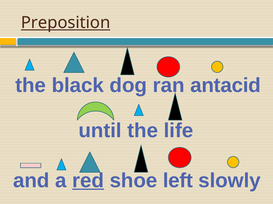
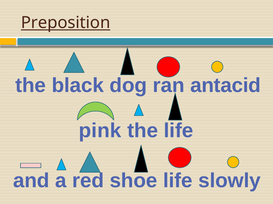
until: until -> pink
red underline: present -> none
shoe left: left -> life
